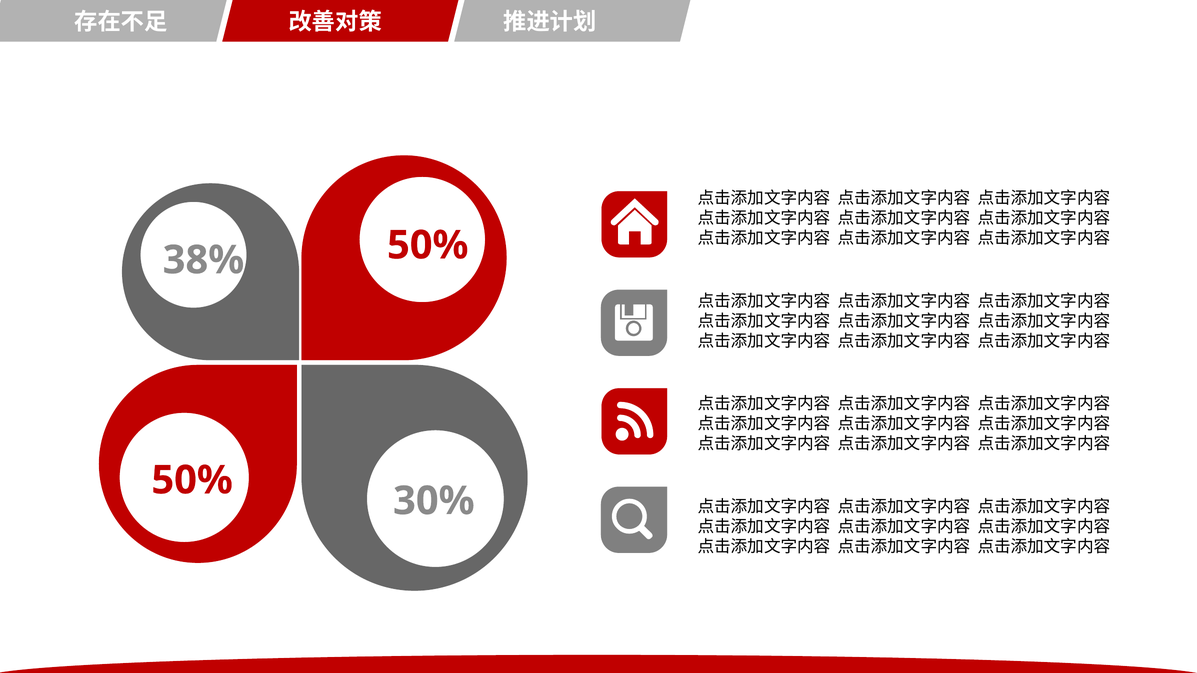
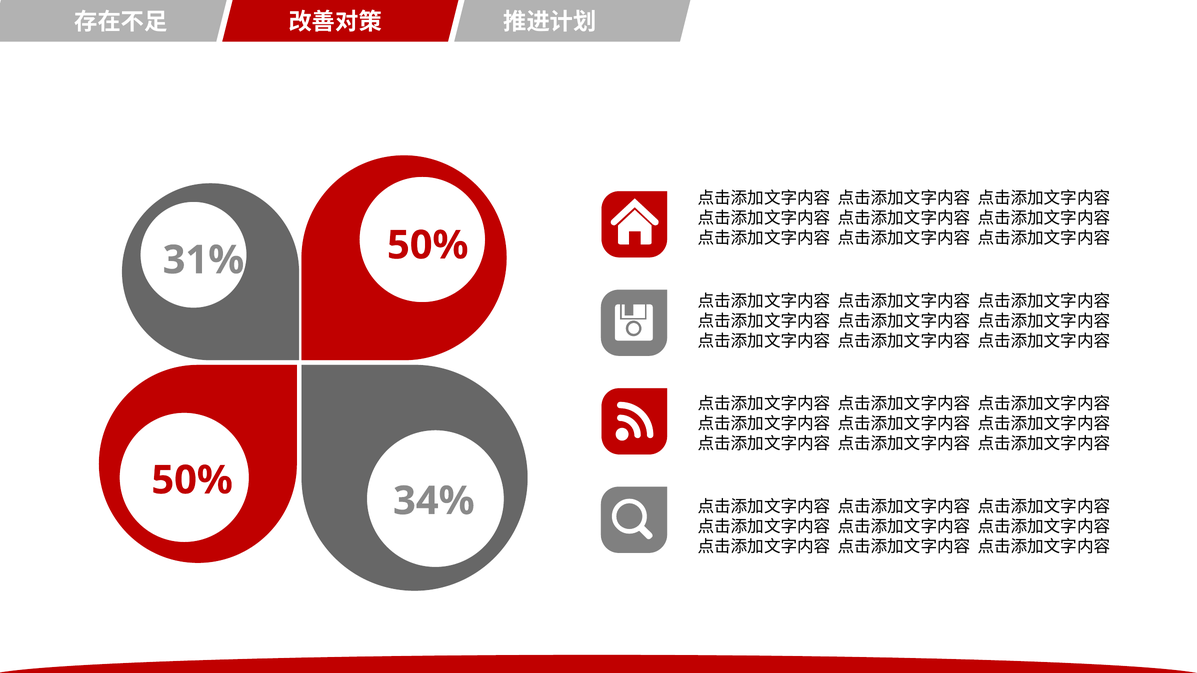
38%: 38% -> 31%
30%: 30% -> 34%
